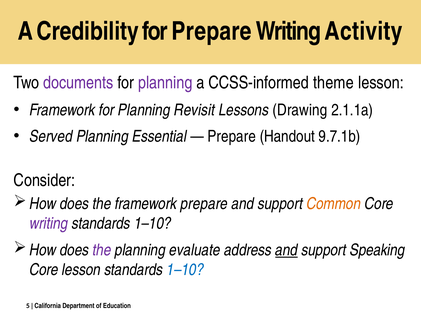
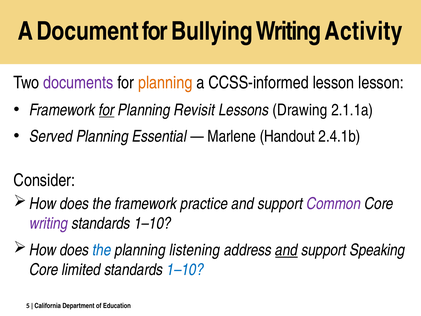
Credibility: Credibility -> Document
for Prepare: Prepare -> Bullying
planning at (165, 83) colour: purple -> orange
CCSS-informed theme: theme -> lesson
for at (107, 110) underline: none -> present
Prepare at (232, 136): Prepare -> Marlene
9.7.1b: 9.7.1b -> 2.4.1b
framework prepare: prepare -> practice
Common colour: orange -> purple
the at (102, 250) colour: purple -> blue
evaluate: evaluate -> listening
Core lesson: lesson -> limited
